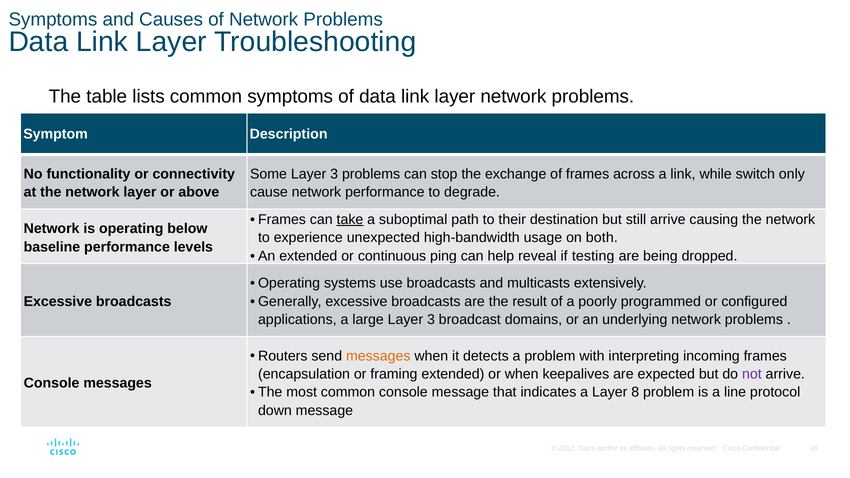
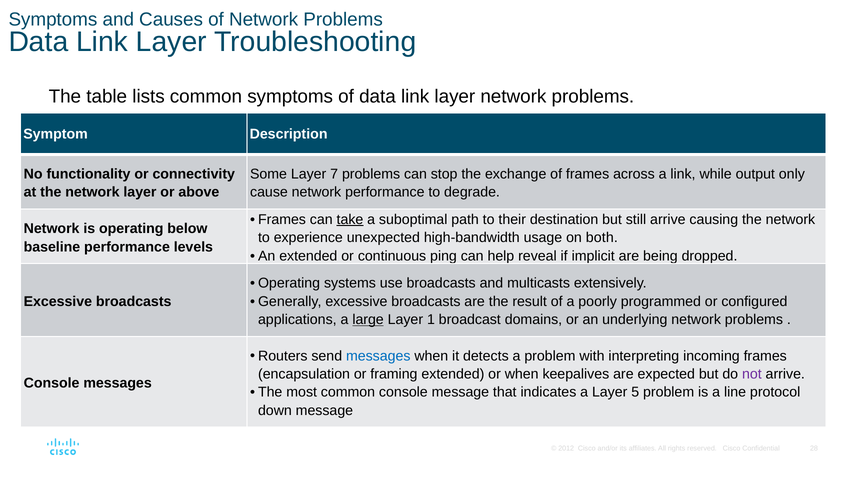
Some Layer 3: 3 -> 7
switch: switch -> output
testing: testing -> implicit
large underline: none -> present
3 at (431, 320): 3 -> 1
messages at (378, 356) colour: orange -> blue
8: 8 -> 5
